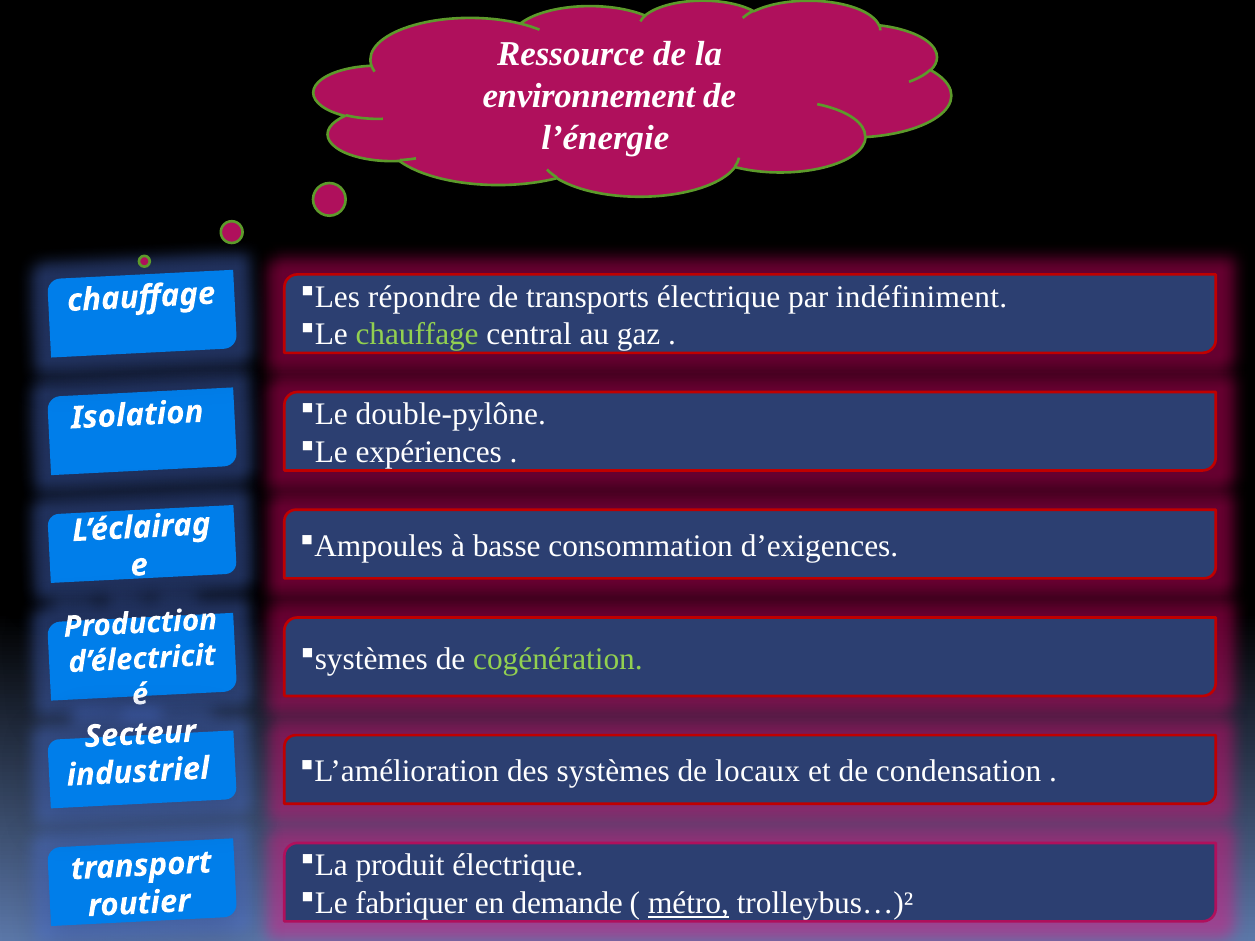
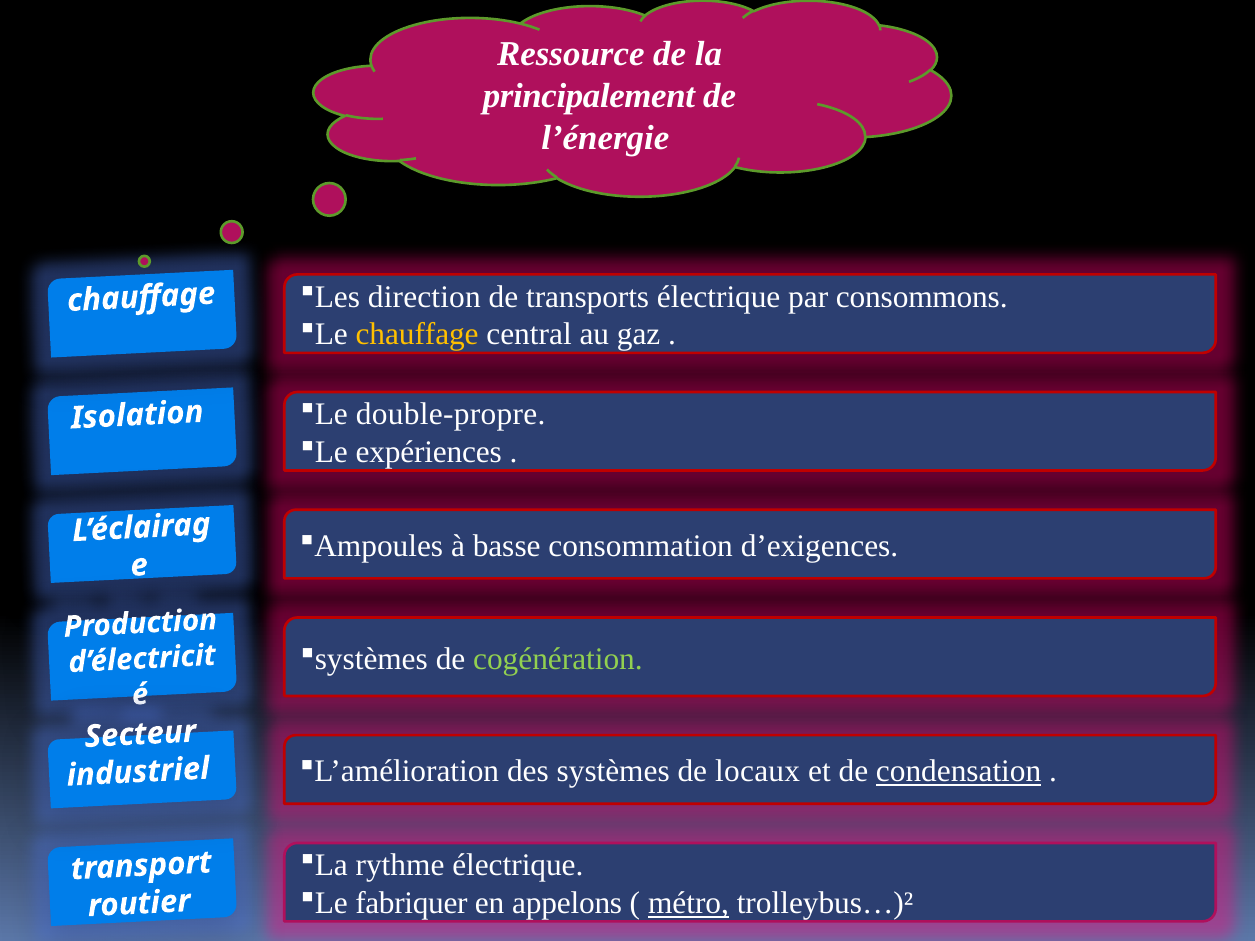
environnement: environnement -> principalement
répondre: répondre -> direction
indéfiniment: indéfiniment -> consommons
chauffage at (417, 335) colour: light green -> yellow
double-pylône: double-pylône -> double-propre
condensation underline: none -> present
produit: produit -> rythme
demande: demande -> appelons
